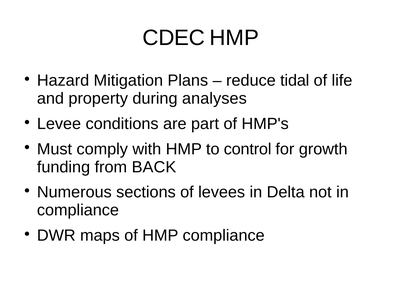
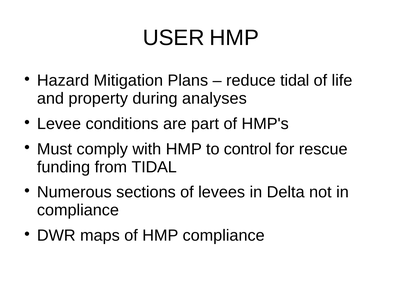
CDEC: CDEC -> USER
growth: growth -> rescue
from BACK: BACK -> TIDAL
